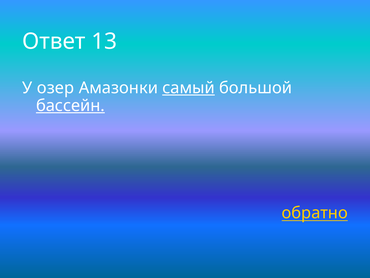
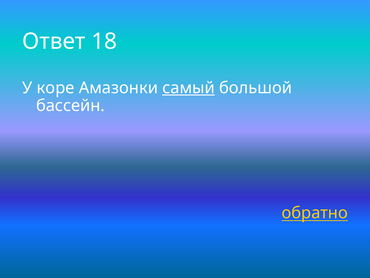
13: 13 -> 18
озер: озер -> коре
бассейн underline: present -> none
